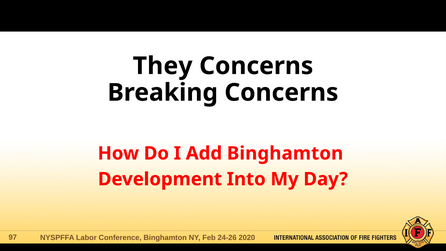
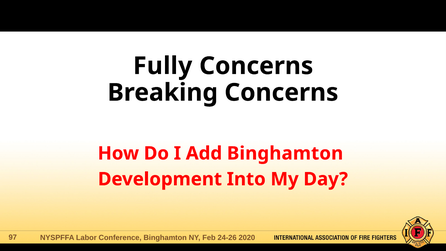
They: They -> Fully
